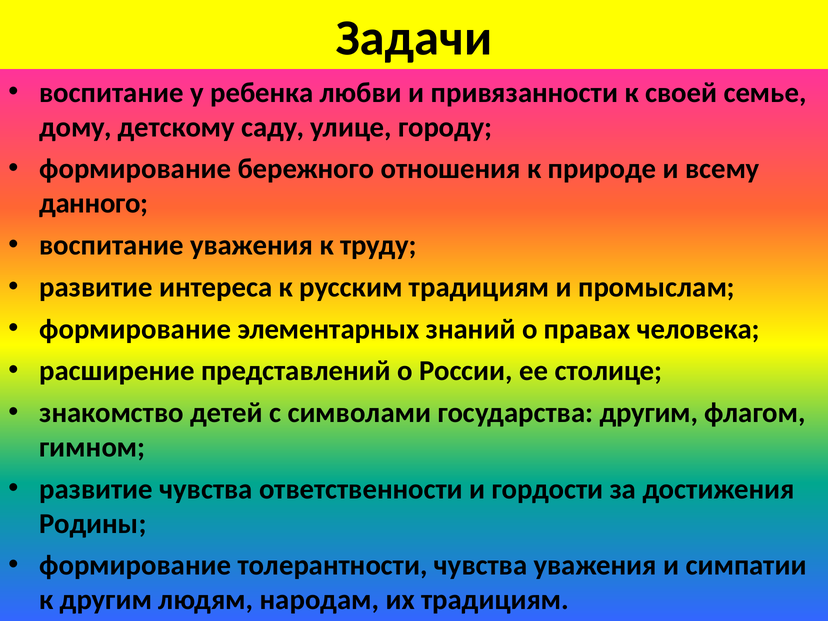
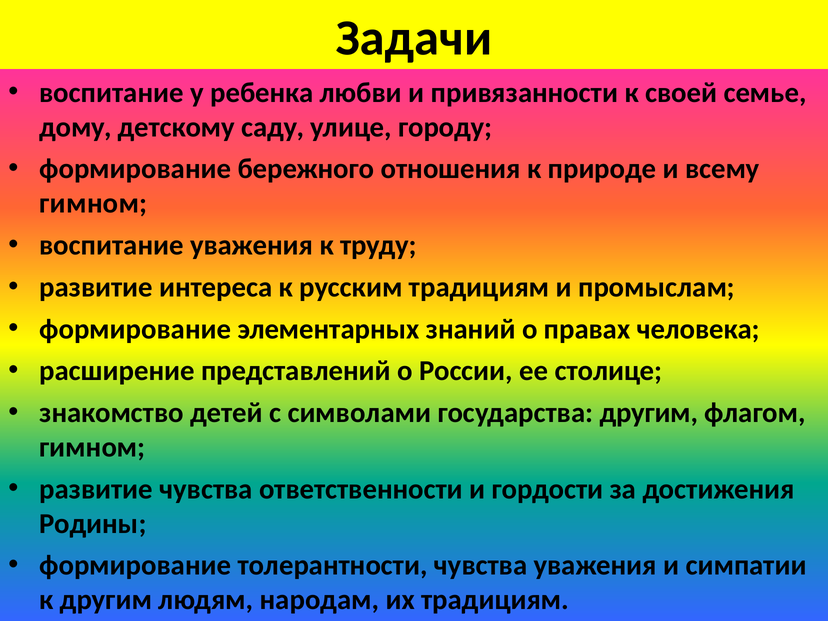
данного at (94, 203): данного -> гимном
